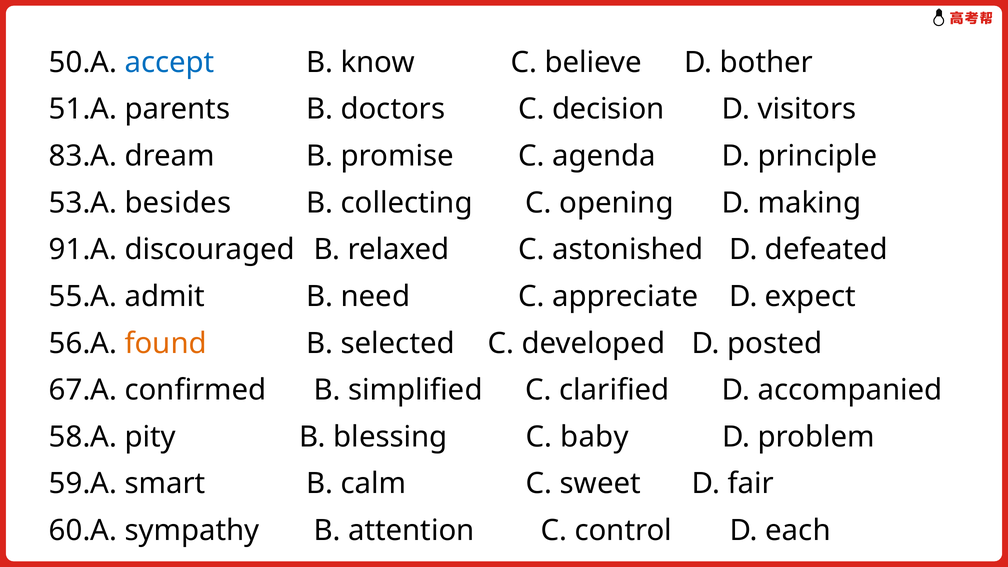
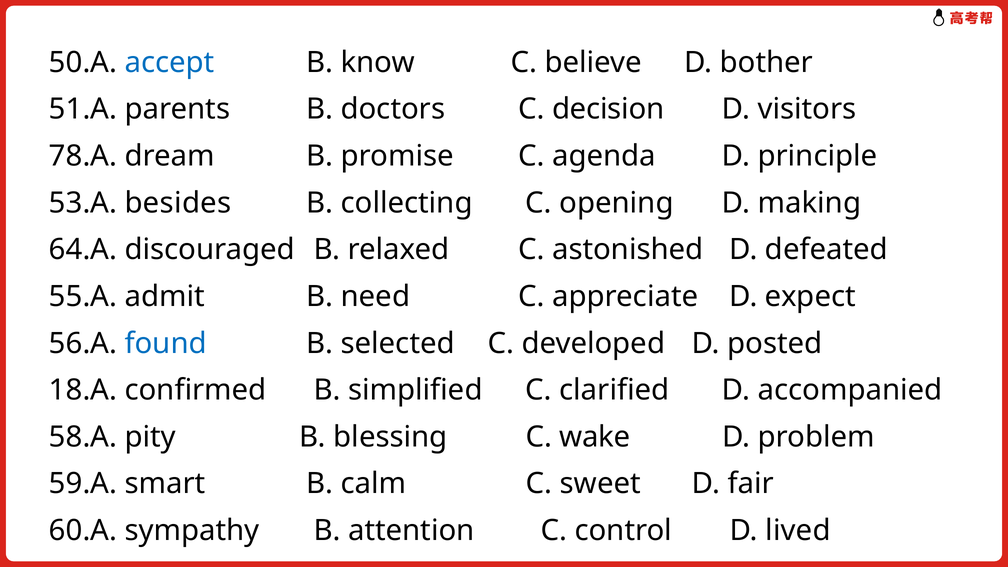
83.A: 83.A -> 78.A
91.A: 91.A -> 64.A
found colour: orange -> blue
67.A: 67.A -> 18.A
baby: baby -> wake
each: each -> lived
